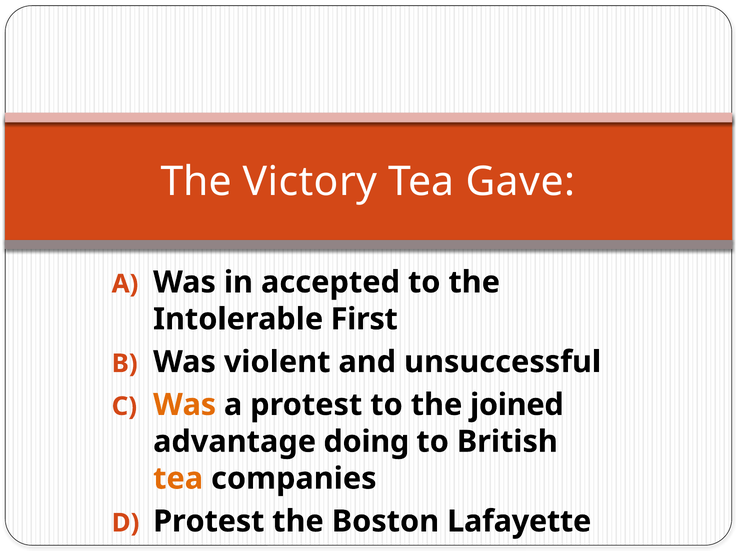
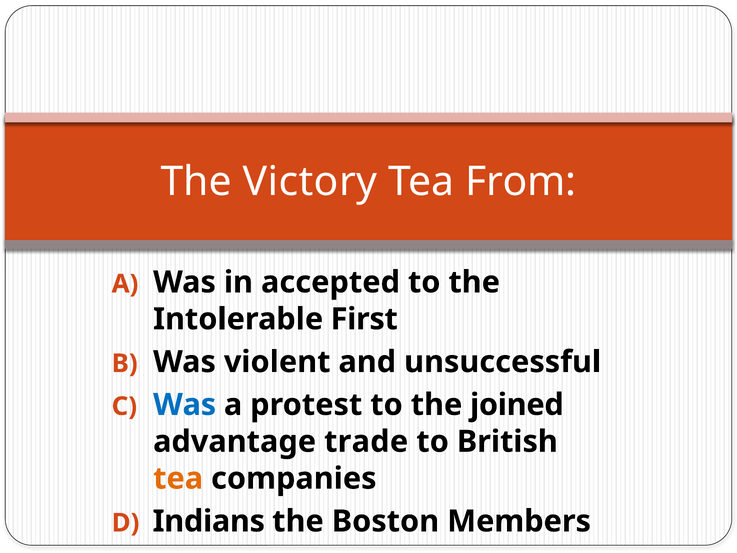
Gave: Gave -> From
Was at (185, 405) colour: orange -> blue
doing: doing -> trade
Protest at (209, 521): Protest -> Indians
Lafayette: Lafayette -> Members
